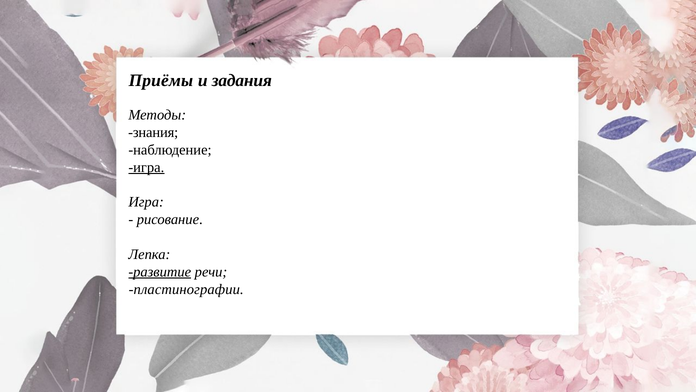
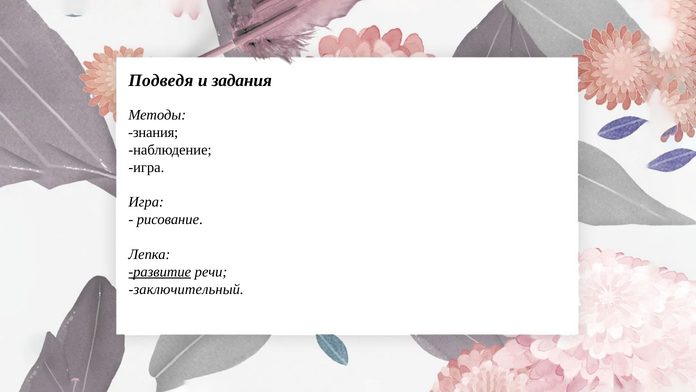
Приёмы: Приёмы -> Подведя
игра at (146, 167) underline: present -> none
пластинографии: пластинографии -> заключительный
